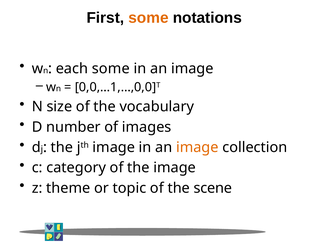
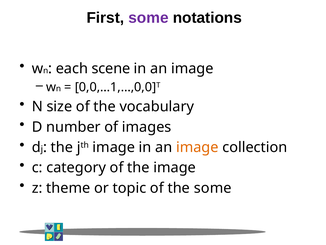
some at (148, 18) colour: orange -> purple
each some: some -> scene
the scene: scene -> some
